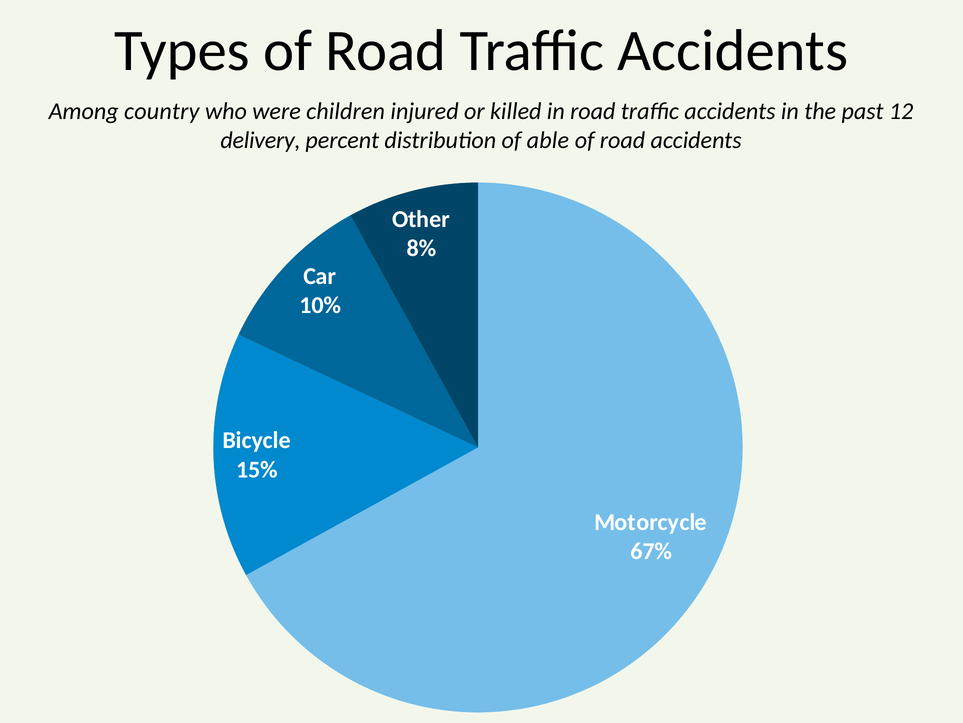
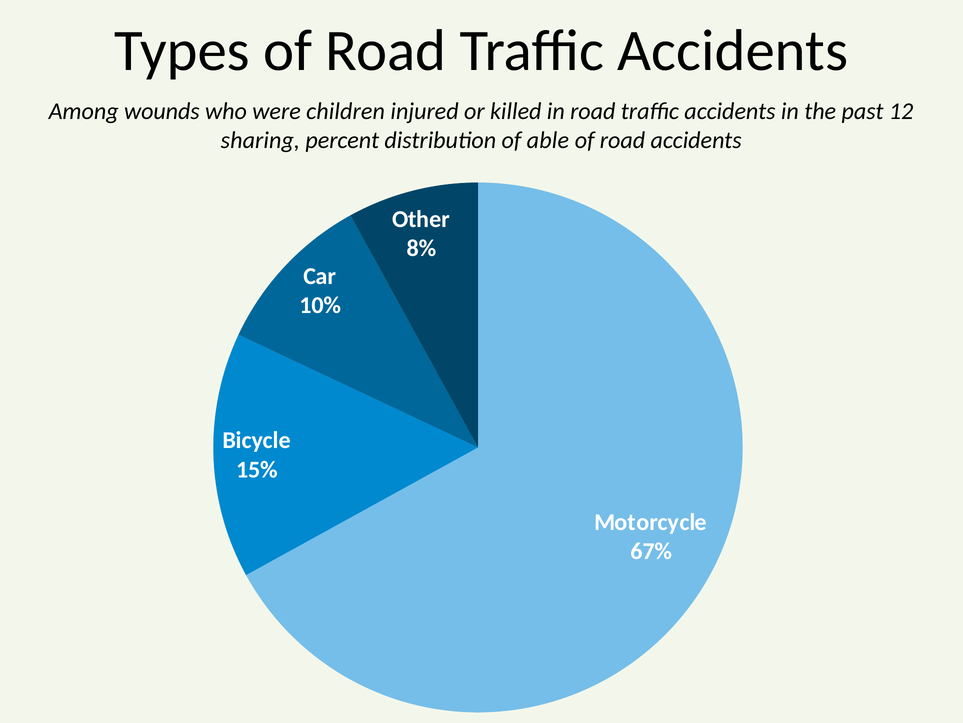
country: country -> wounds
delivery: delivery -> sharing
